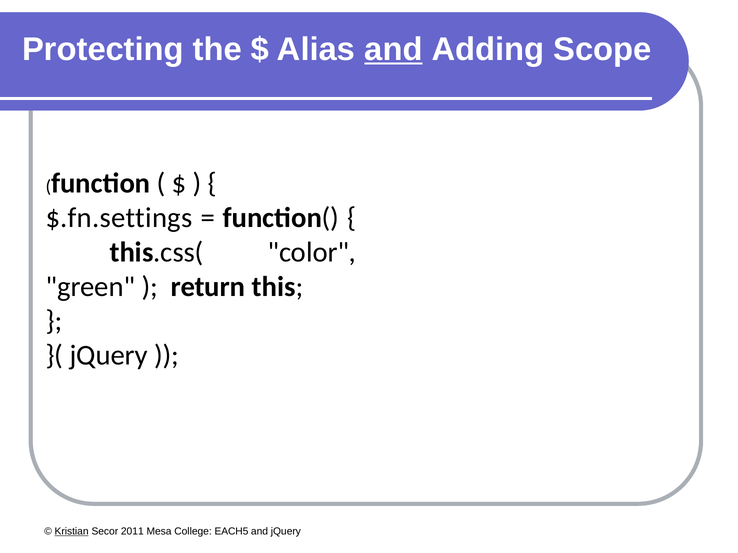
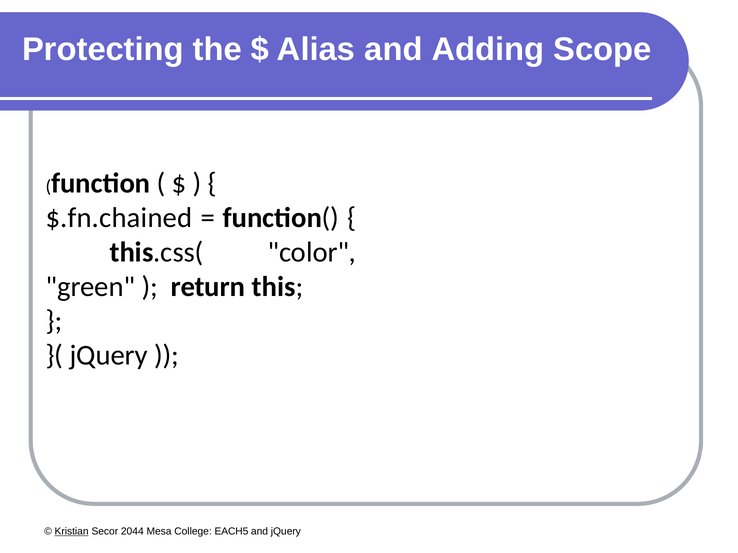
and at (394, 49) underline: present -> none
$.fn.settings: $.fn.settings -> $.fn.chained
2011: 2011 -> 2044
